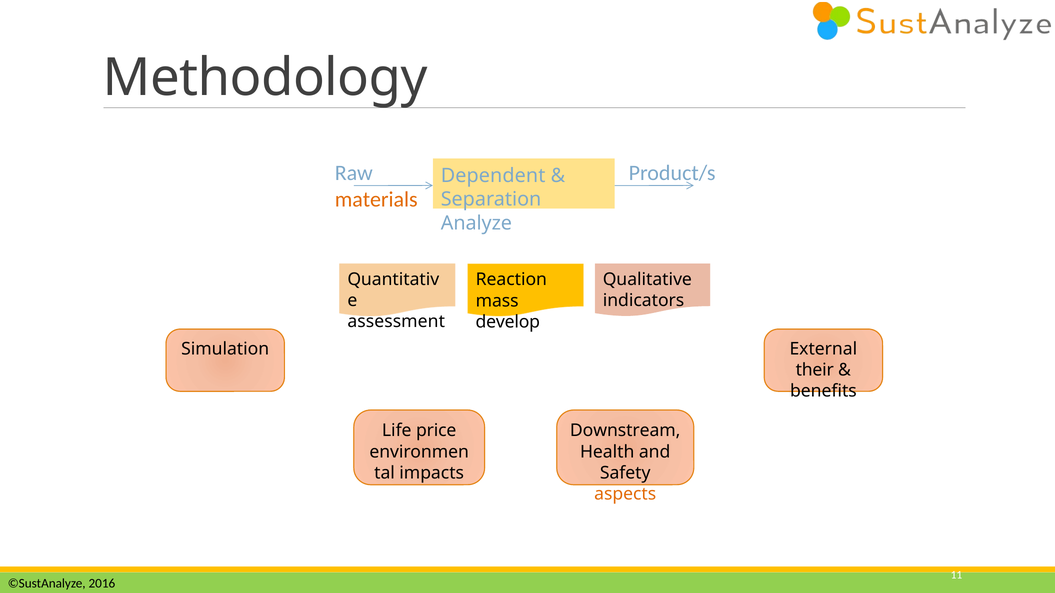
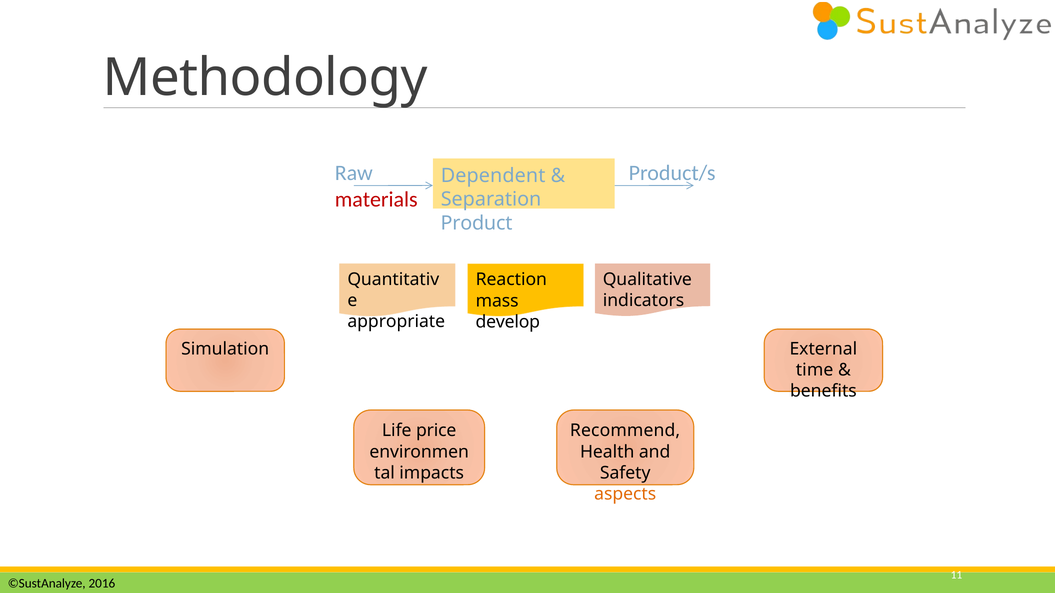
materials colour: orange -> red
Analyze: Analyze -> Product
assessment: assessment -> appropriate
their: their -> time
Downstream: Downstream -> Recommend
